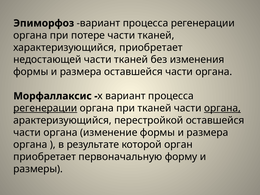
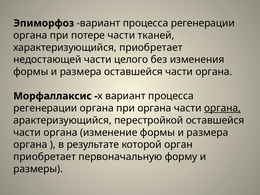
недостающей части тканей: тканей -> целого
регенерации at (45, 108) underline: present -> none
при тканей: тканей -> органа
